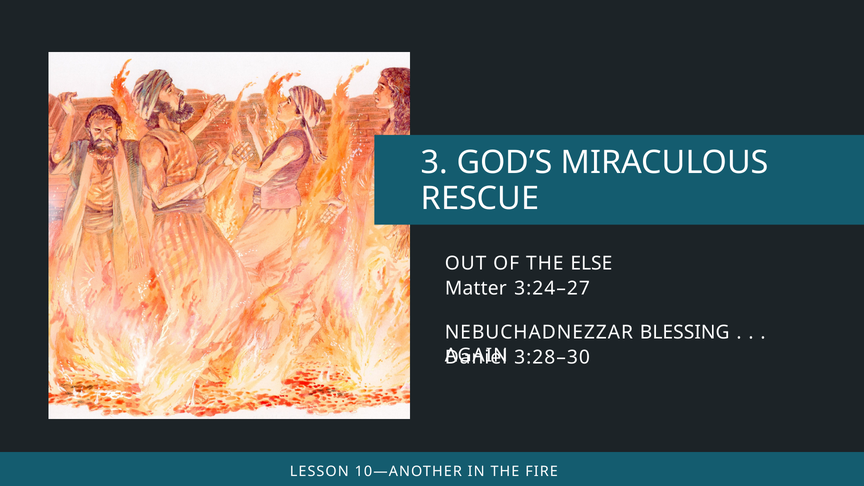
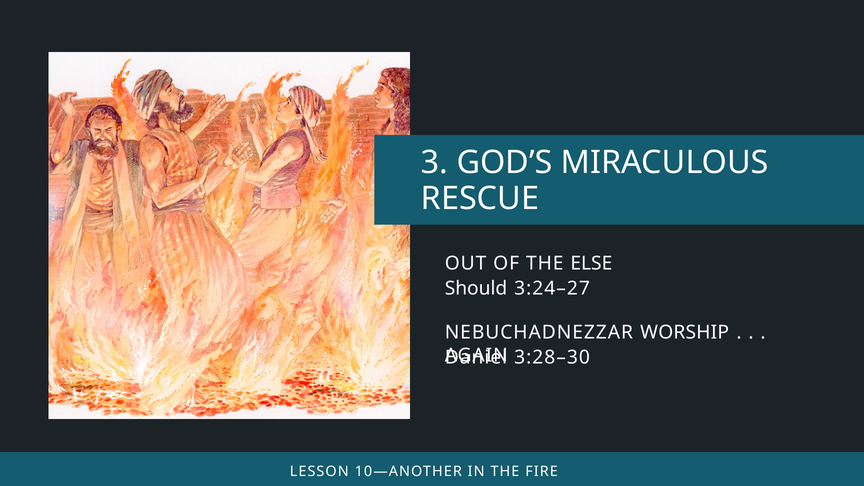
Matter: Matter -> Should
BLESSING: BLESSING -> WORSHIP
